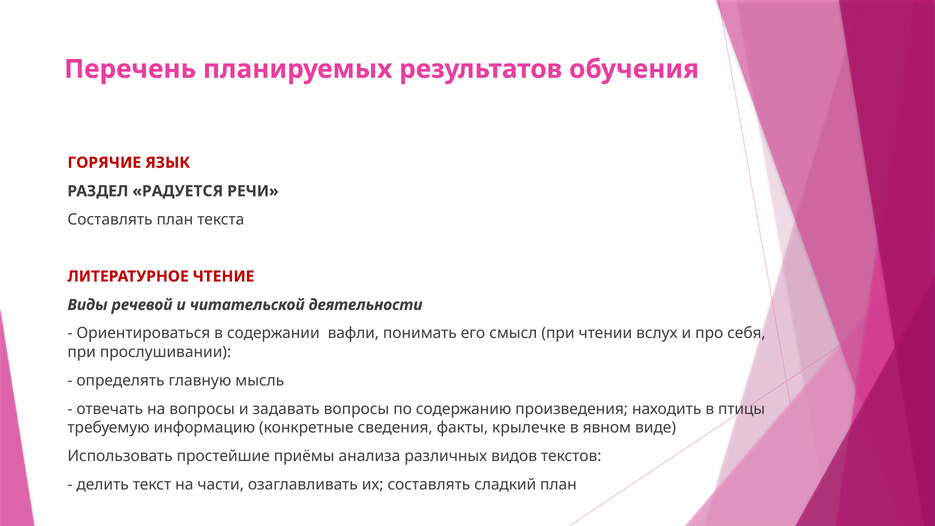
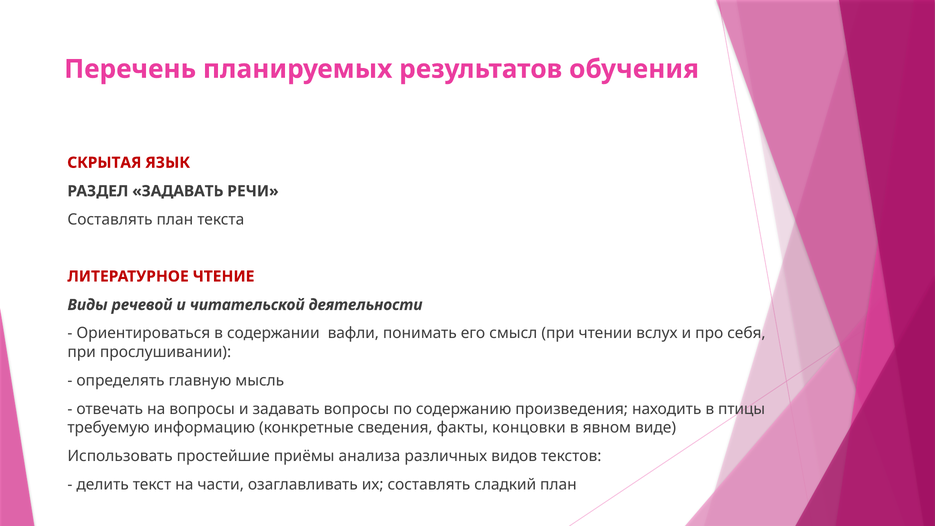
ГОРЯЧИЕ: ГОРЯЧИЕ -> СКРЫТАЯ
РАЗДЕЛ РАДУЕТСЯ: РАДУЕТСЯ -> ЗАДАВАТЬ
крылечке: крылечке -> концовки
